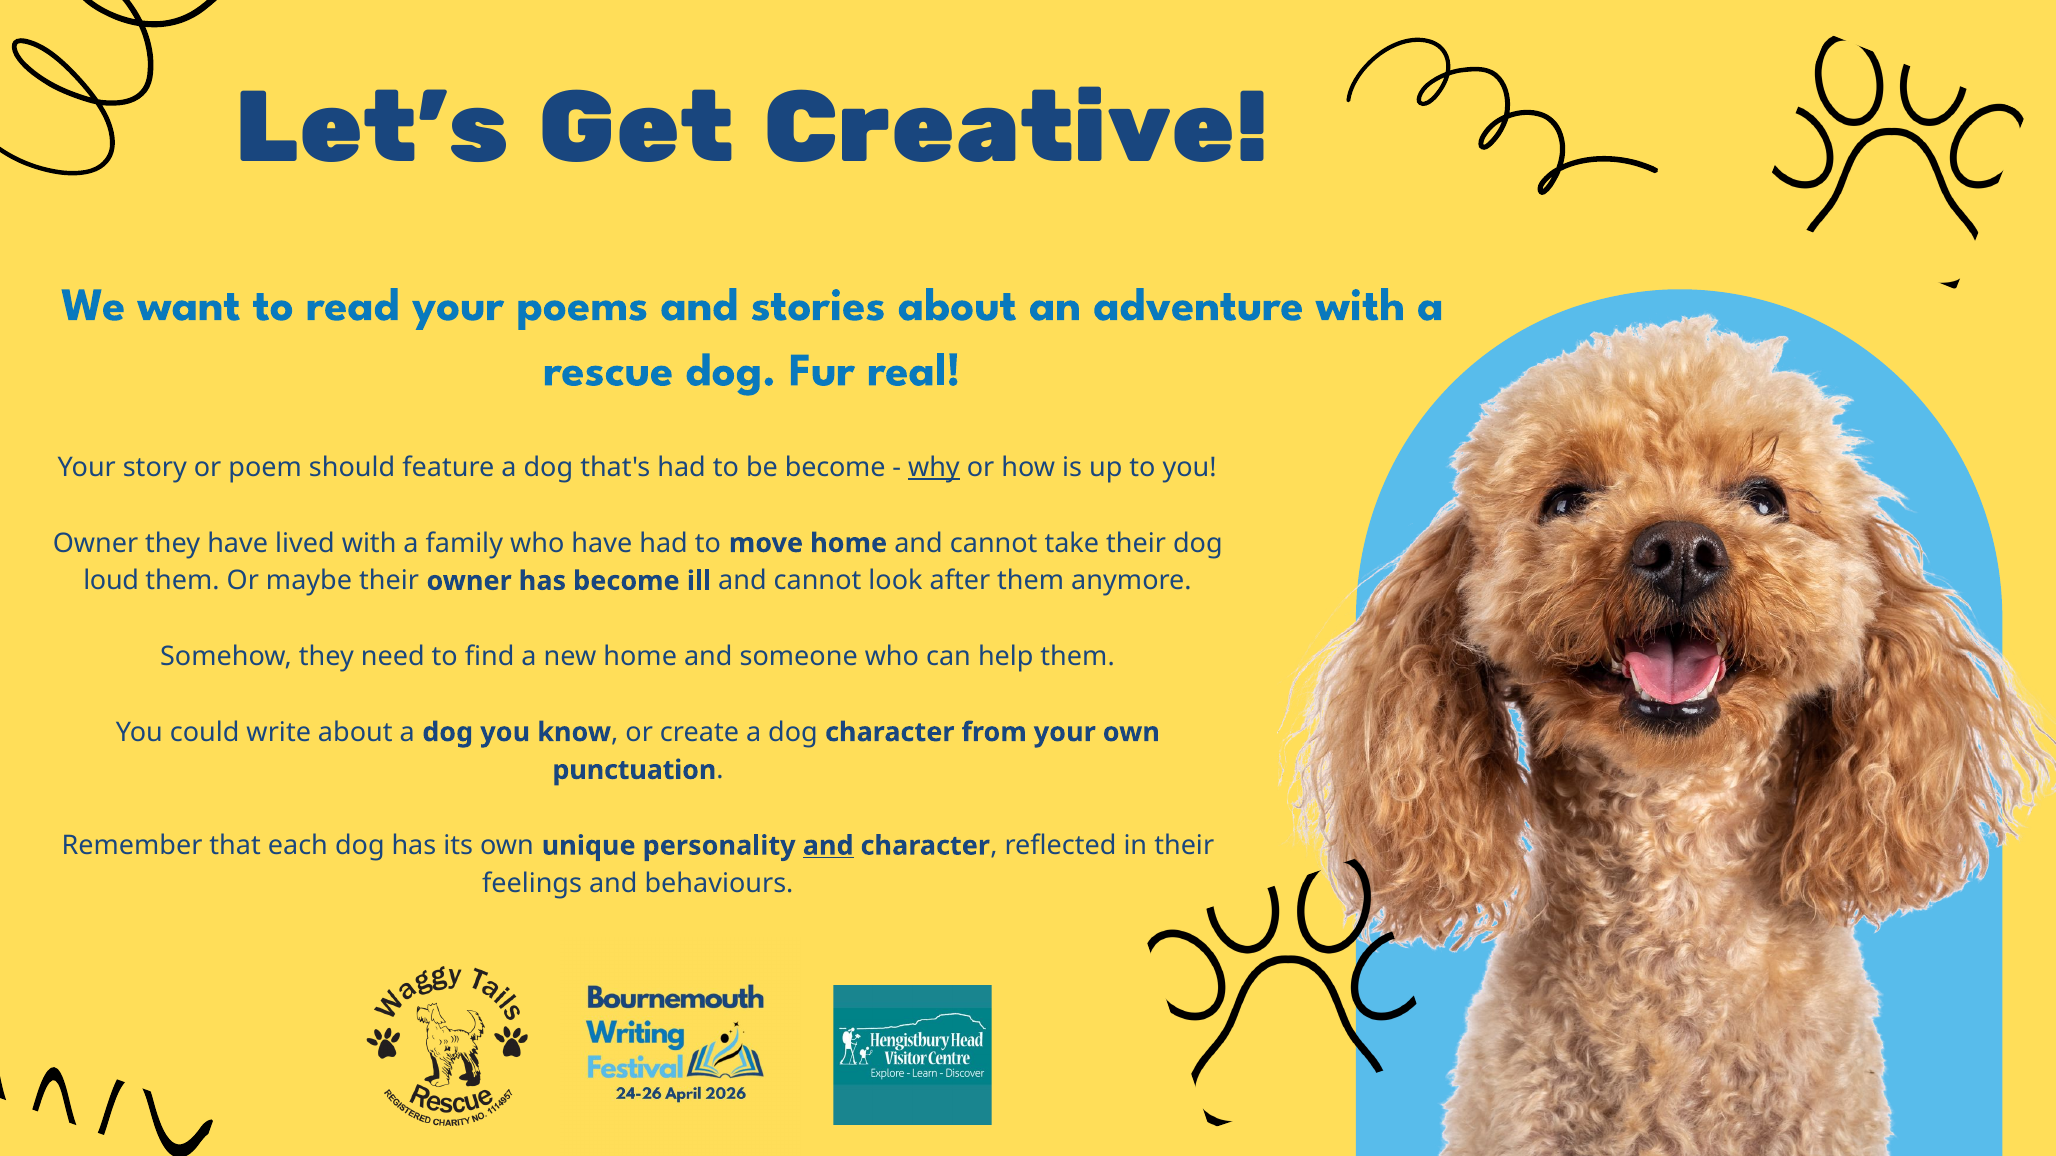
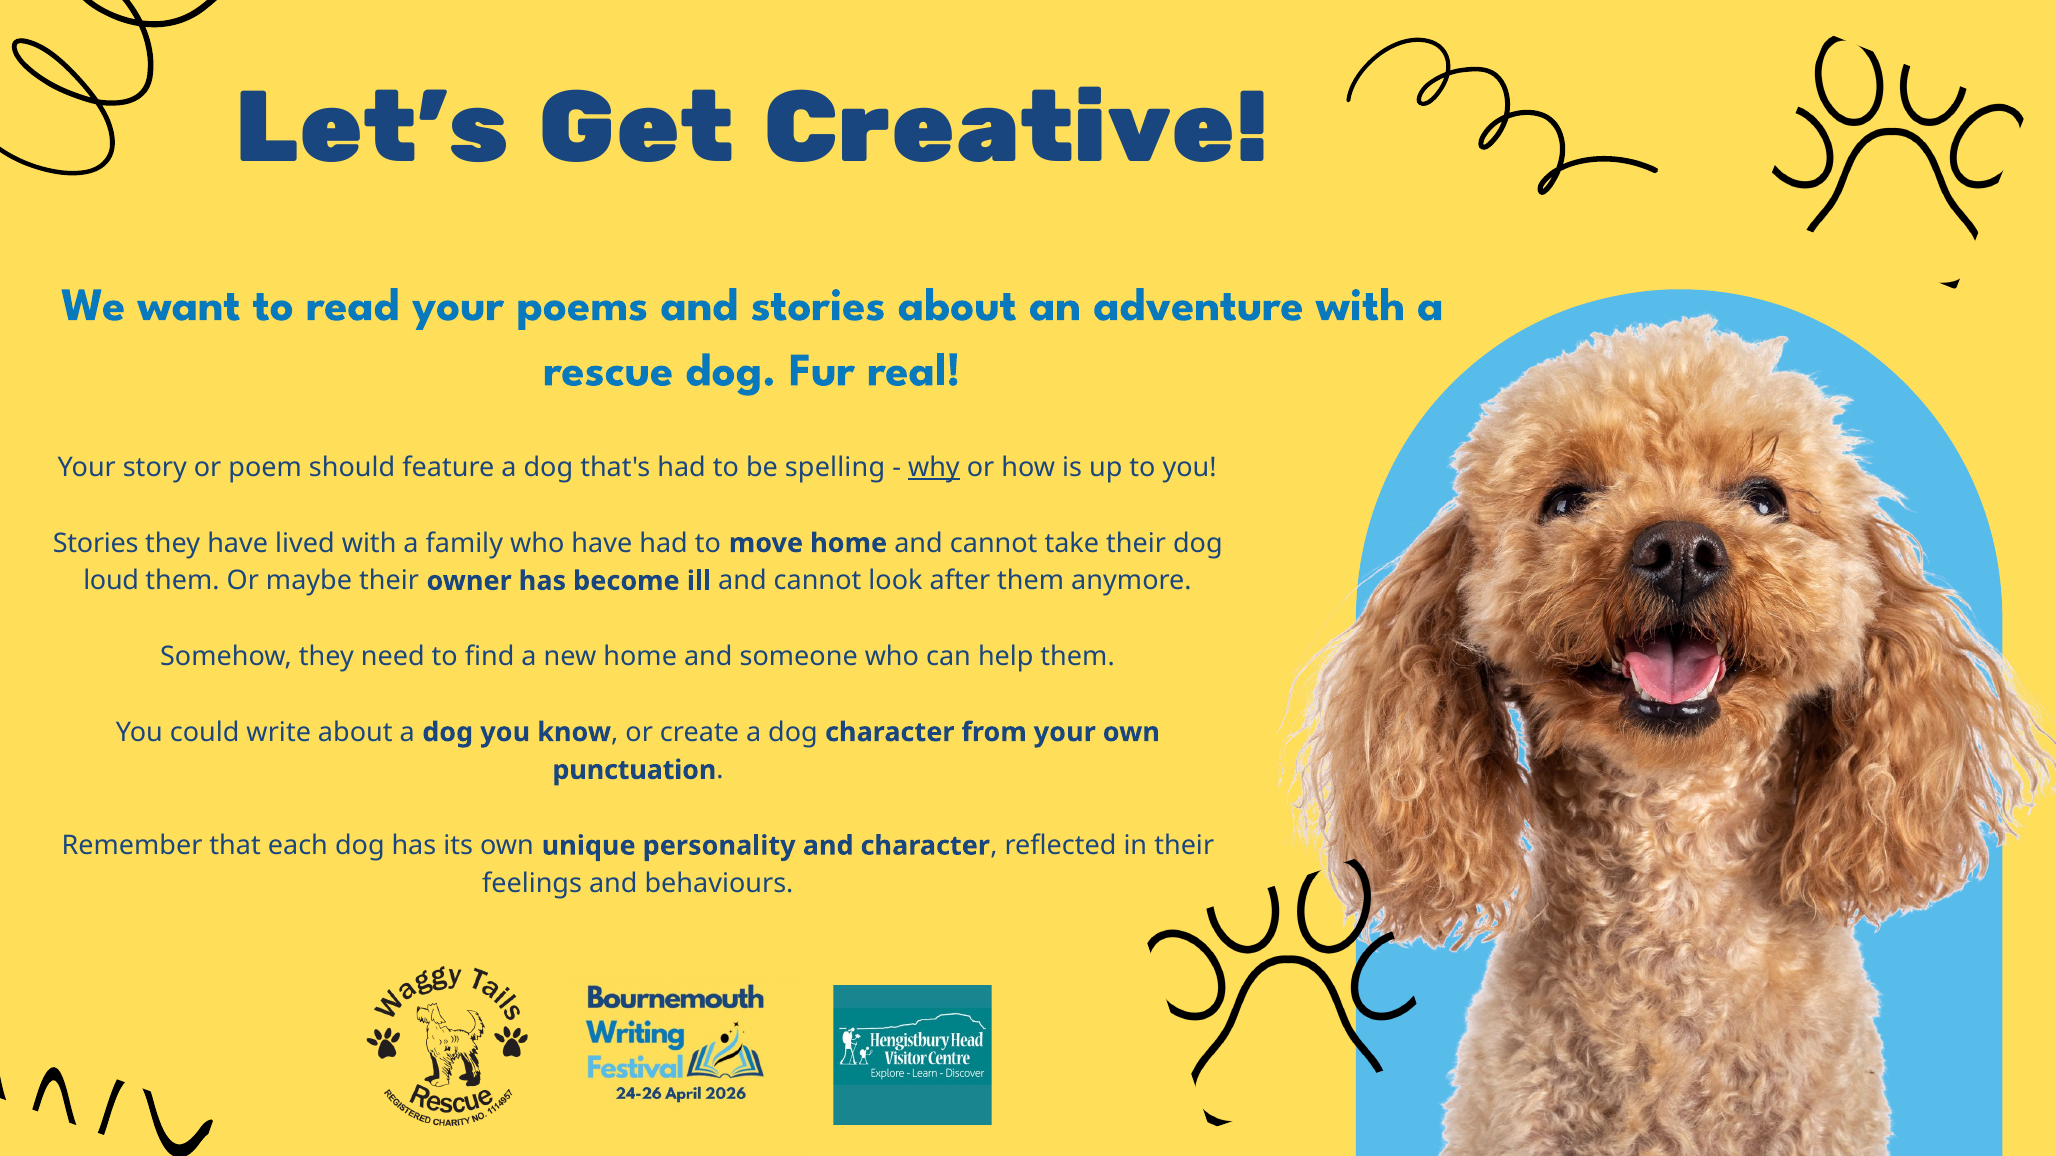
be become: become -> spelling
Owner at (96, 543): Owner -> Stories
and at (828, 846) underline: present -> none
